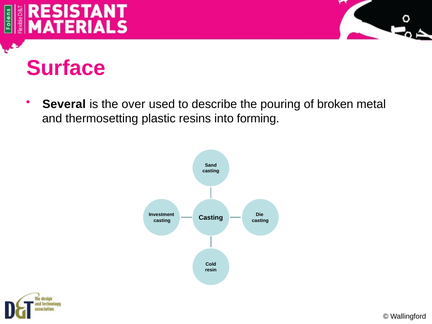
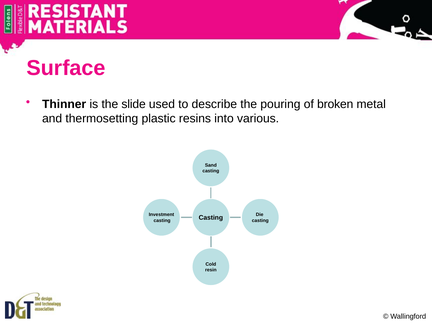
Several: Several -> Thinner
over: over -> slide
forming: forming -> various
